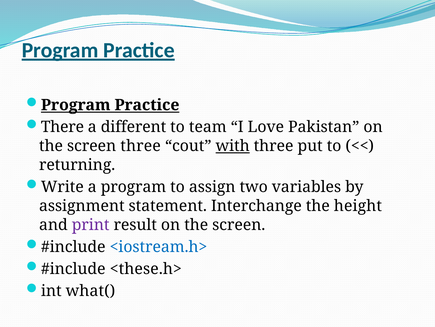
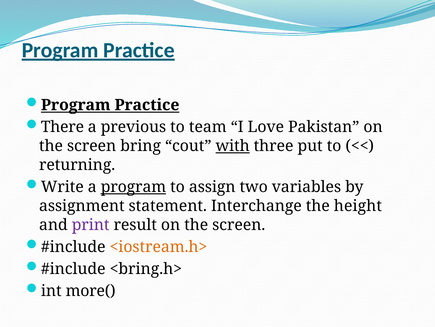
different: different -> previous
screen three: three -> bring
program at (133, 187) underline: none -> present
<iostream.h> colour: blue -> orange
<these.h>: <these.h> -> <bring.h>
what(: what( -> more(
